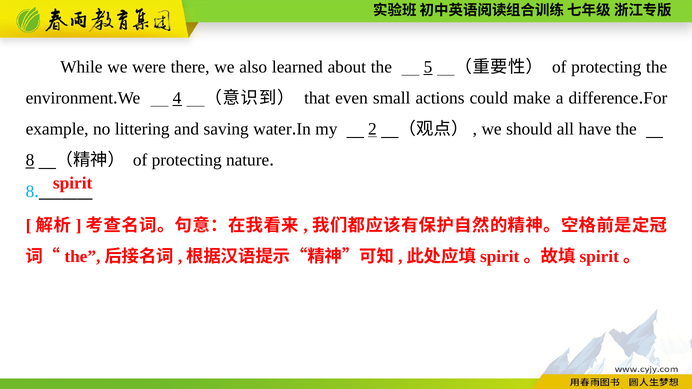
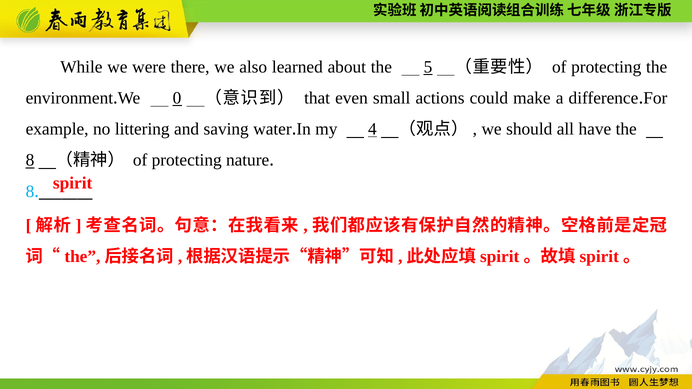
4: 4 -> 0
2: 2 -> 4
